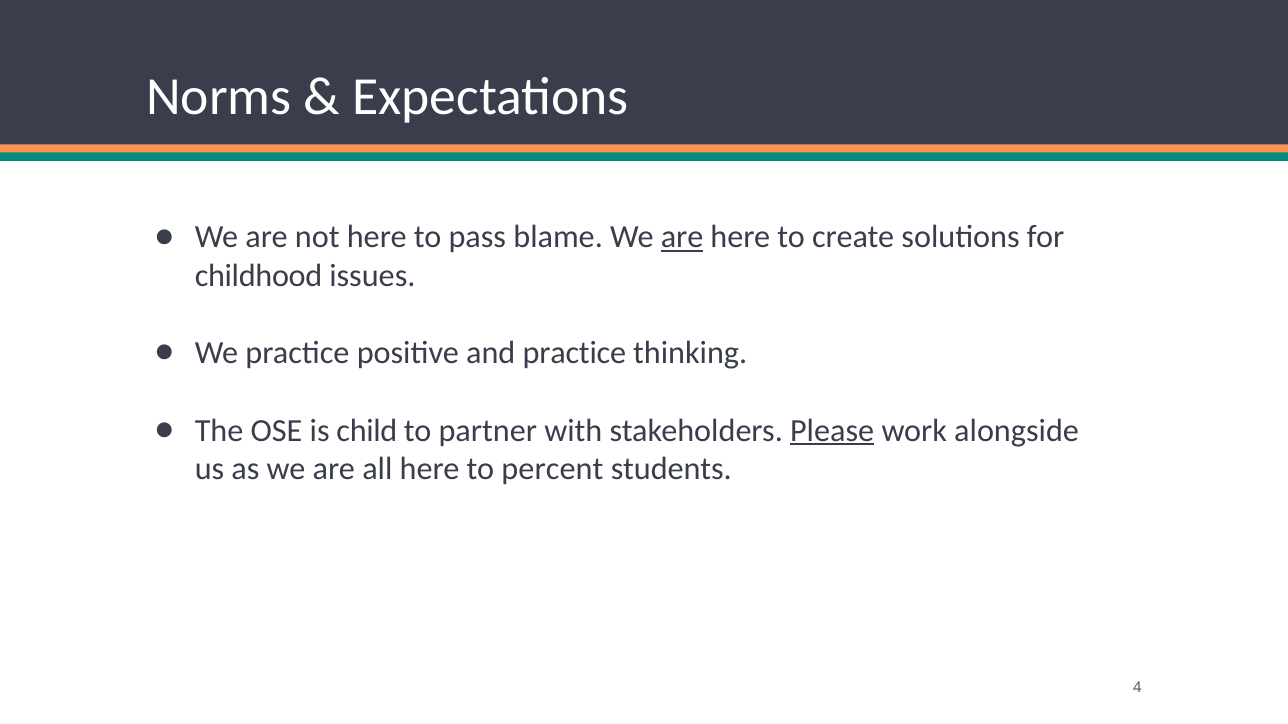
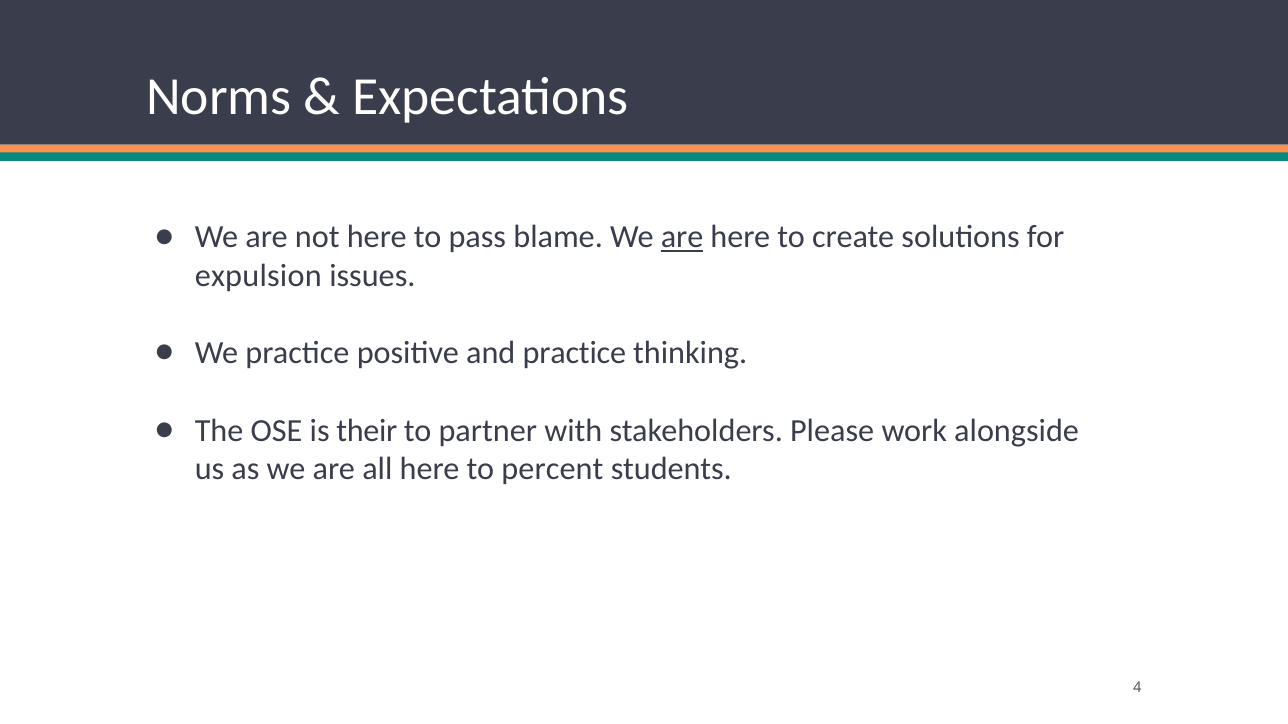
childhood: childhood -> expulsion
child: child -> their
Please underline: present -> none
